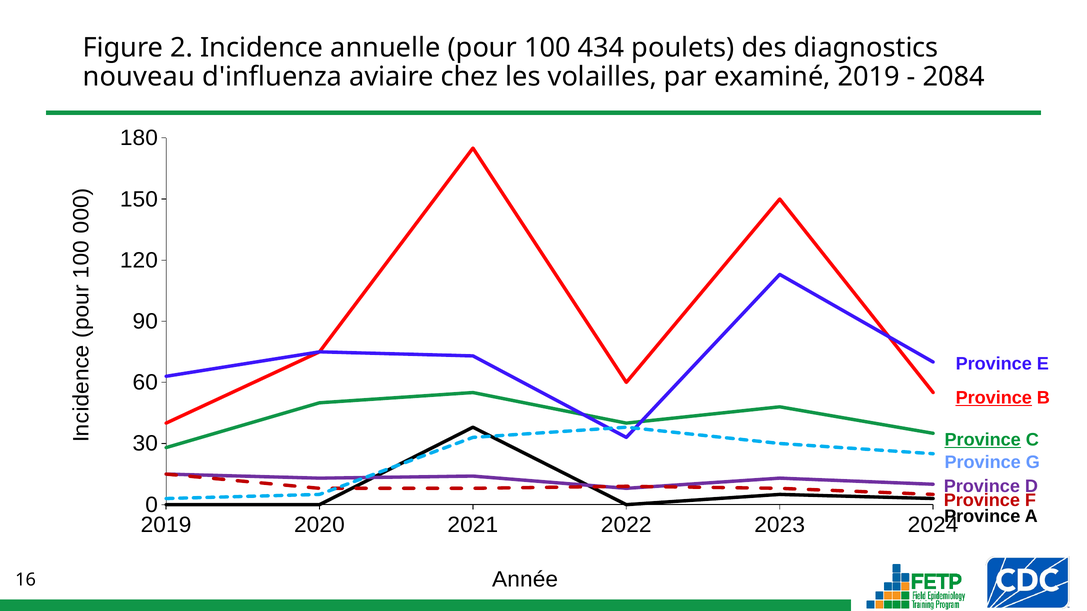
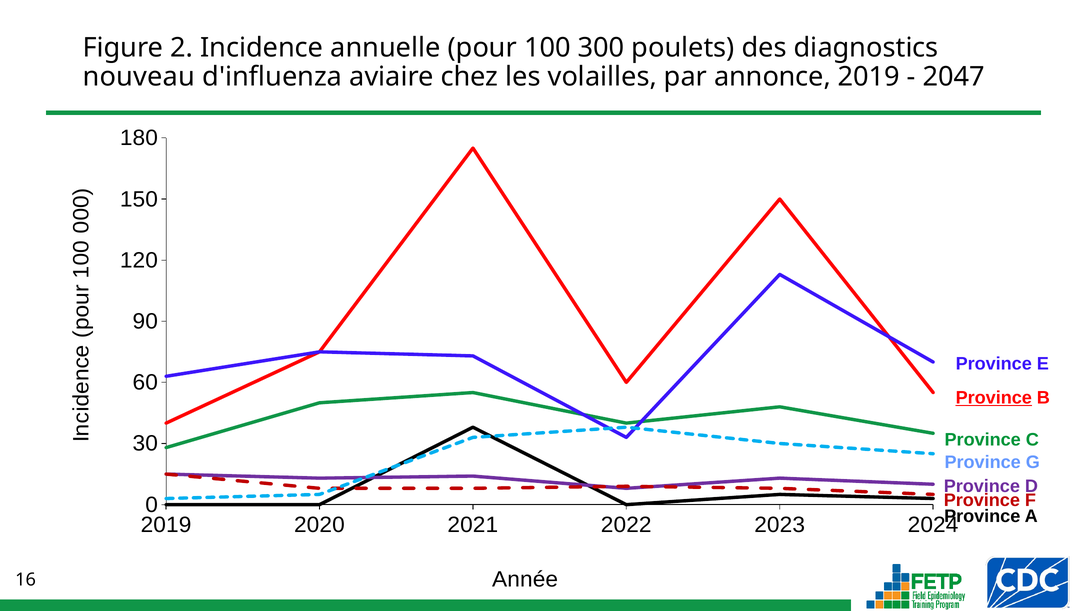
434: 434 -> 300
examiné: examiné -> annonce
2084: 2084 -> 2047
Province at (983, 440) underline: present -> none
